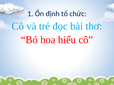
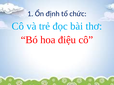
hiểu: hiểu -> điệu
